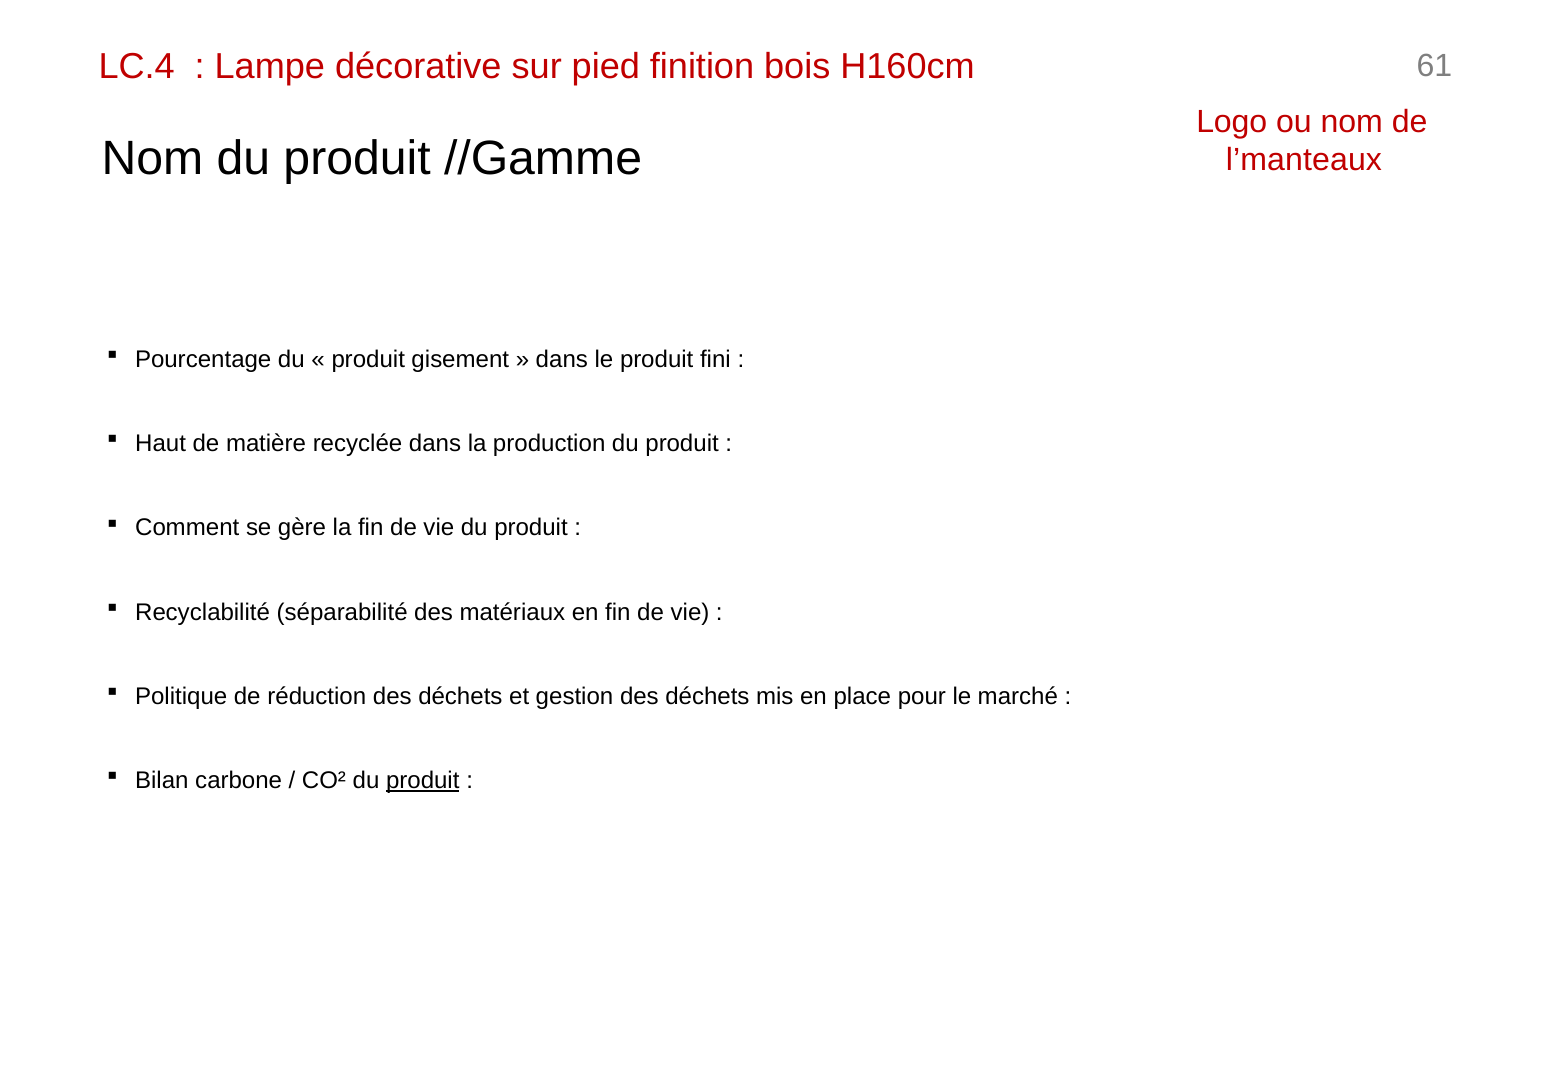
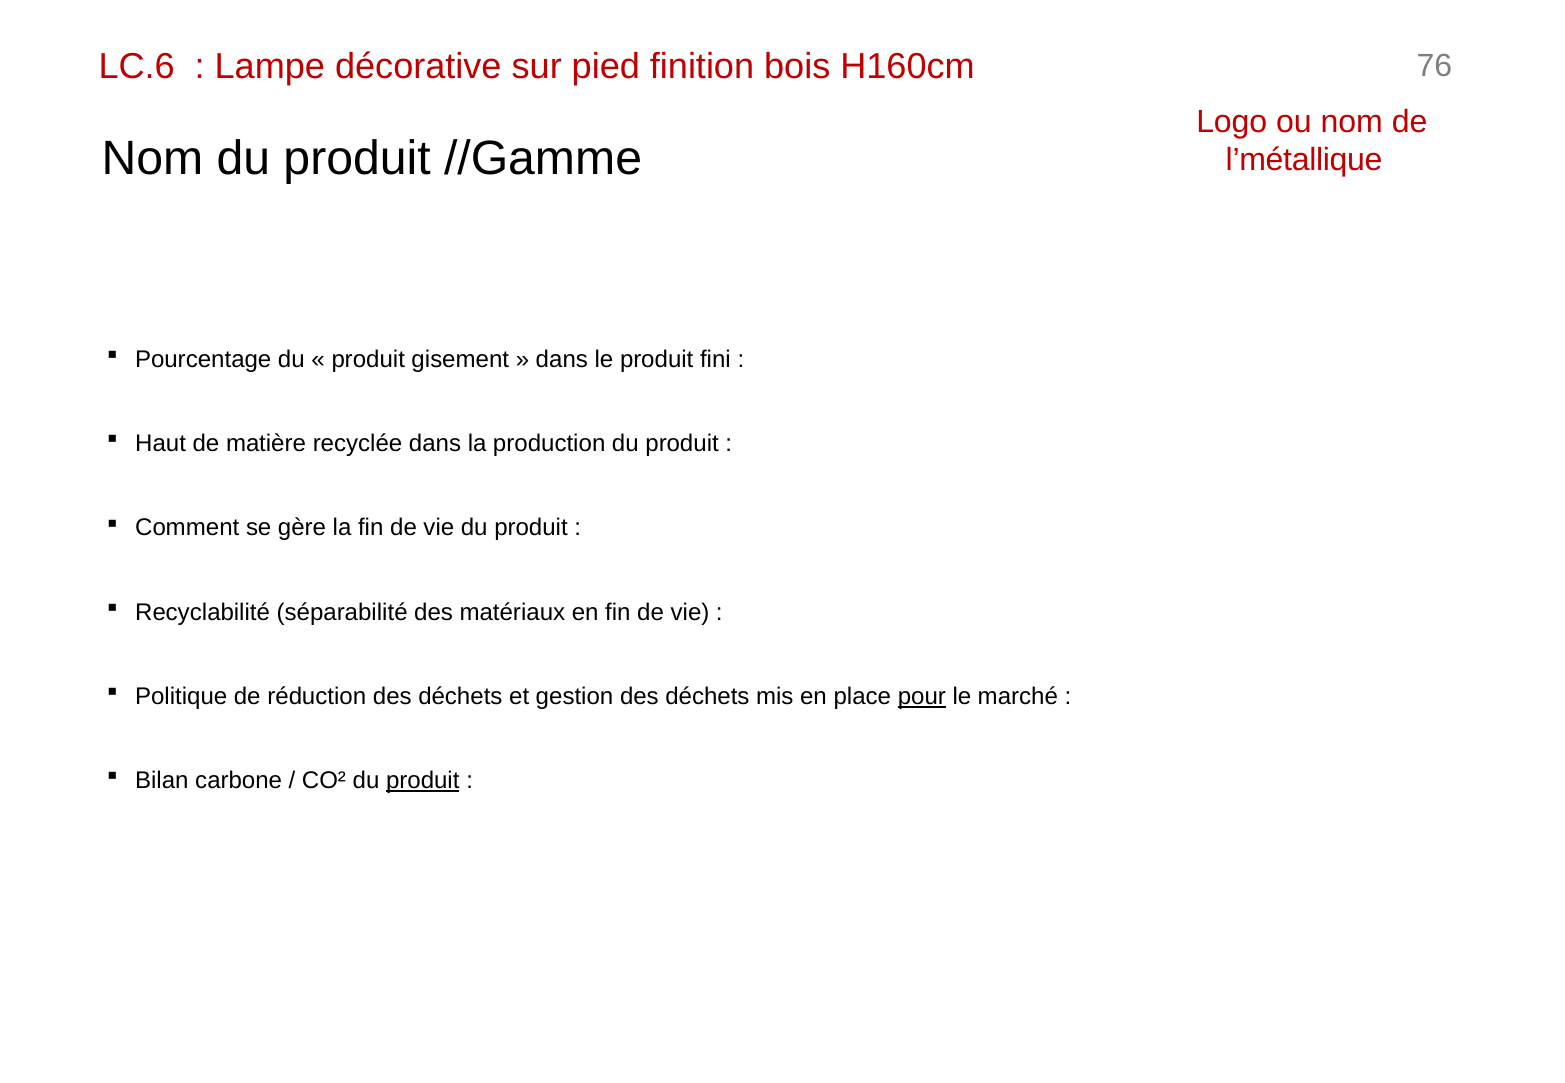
LC.4: LC.4 -> LC.6
61: 61 -> 76
l’manteaux: l’manteaux -> l’métallique
pour underline: none -> present
